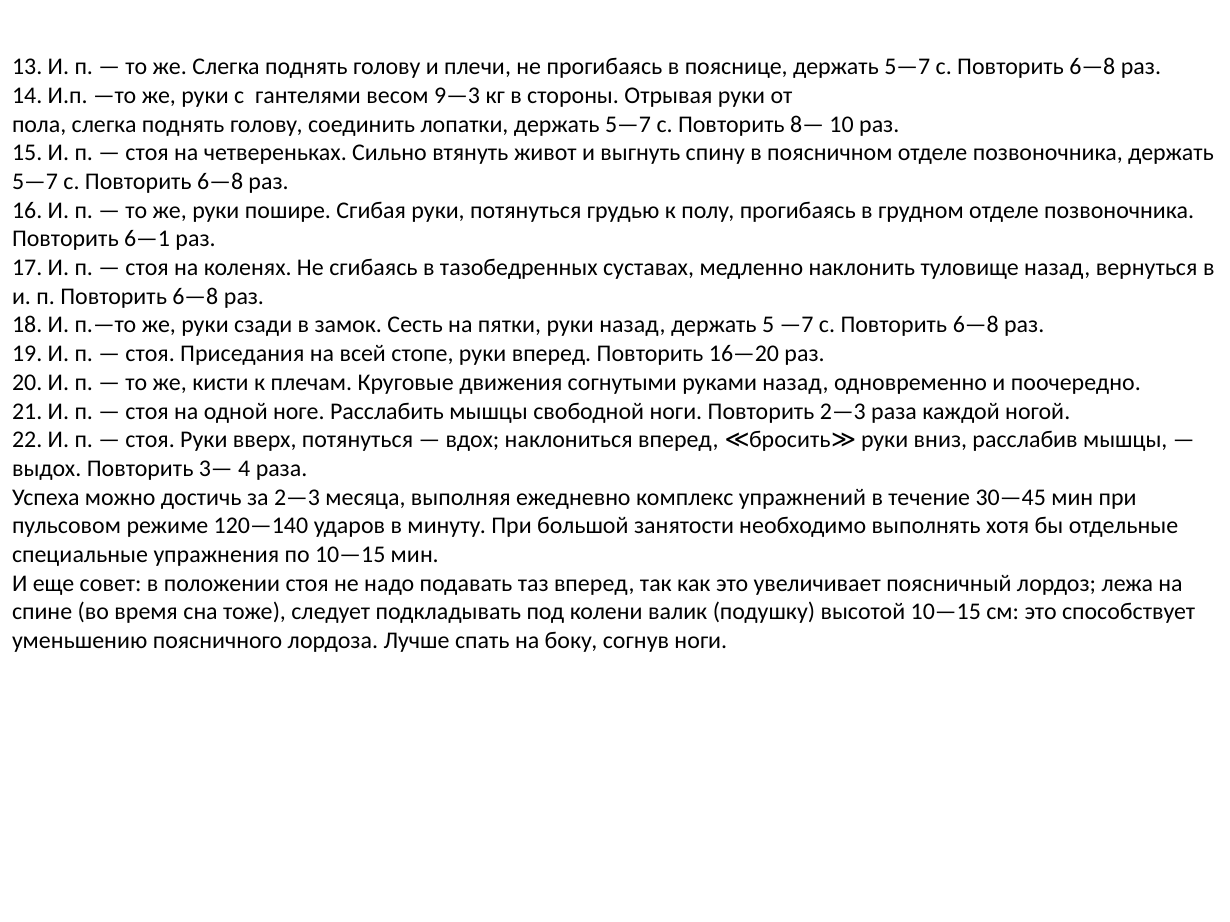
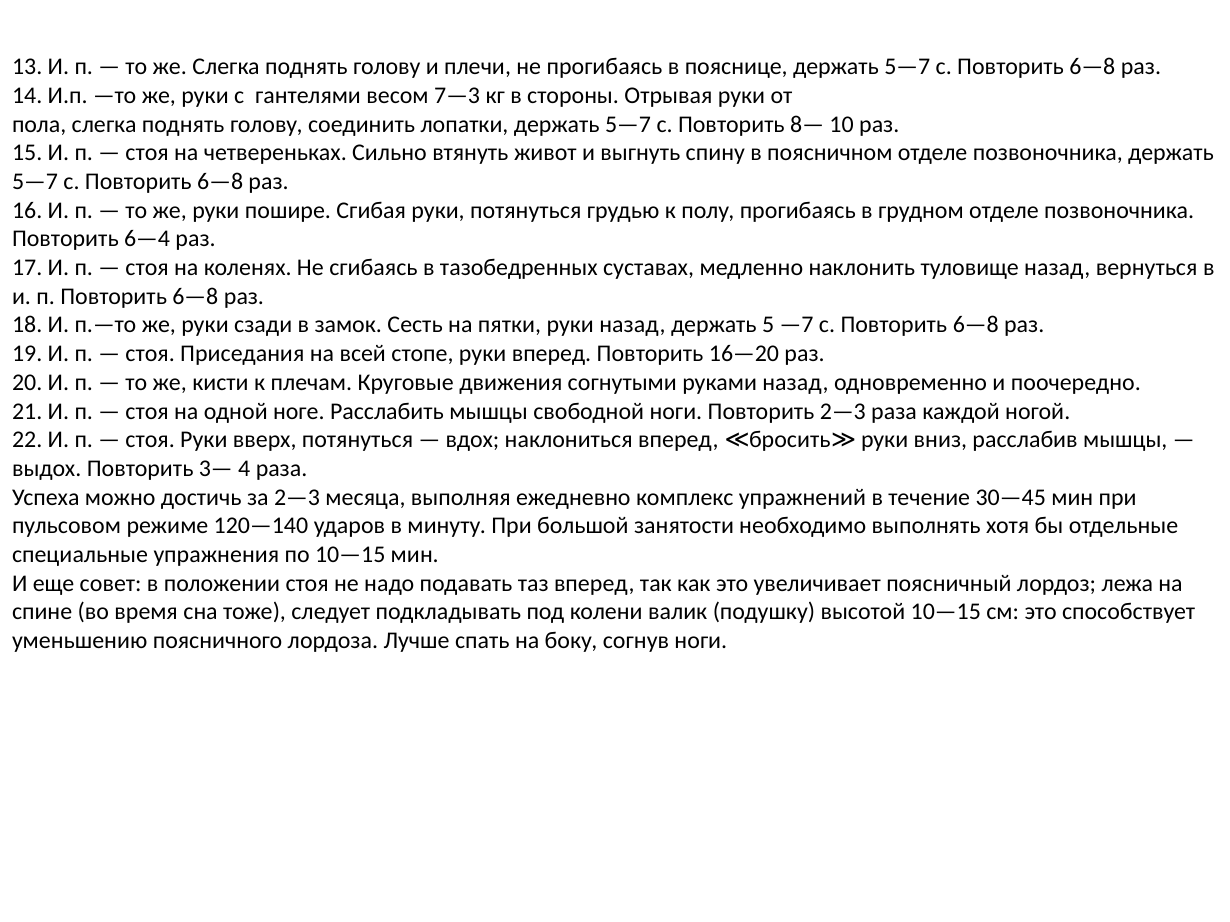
9—3: 9—3 -> 7—3
6—1: 6—1 -> 6—4
